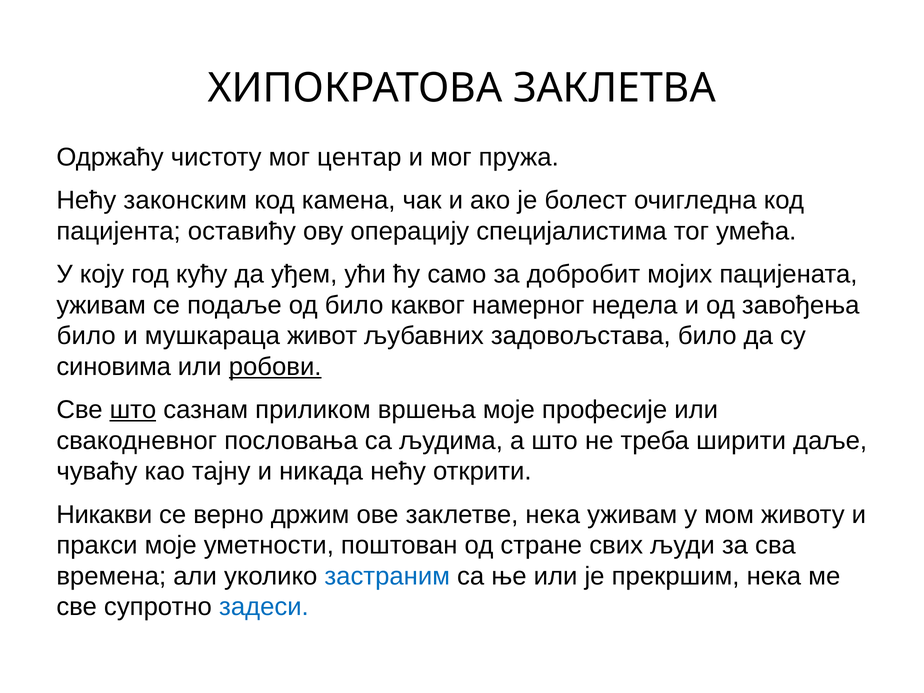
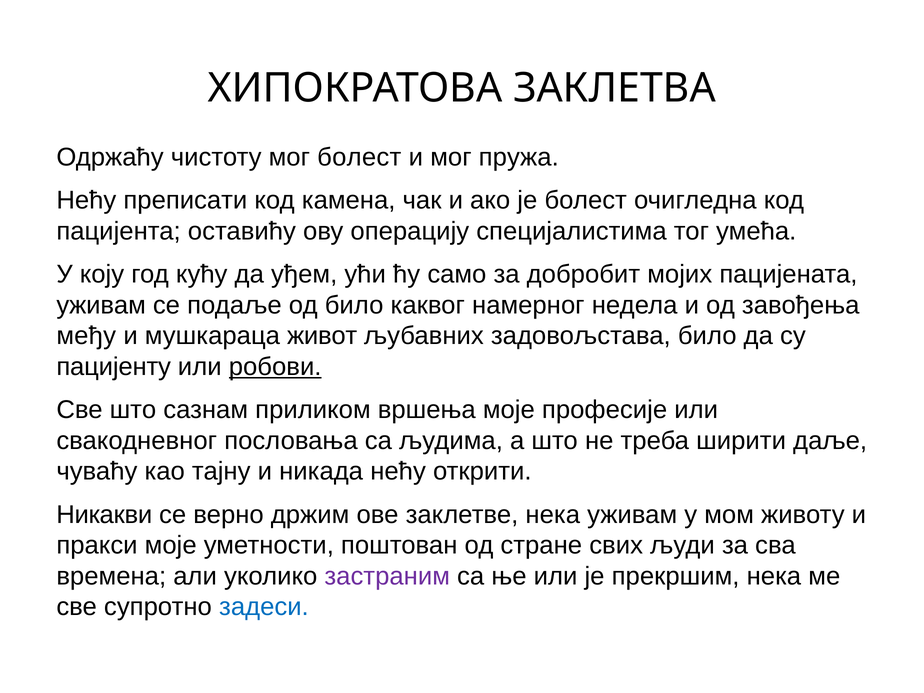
мог центар: центар -> болест
законским: законским -> преписати
било at (86, 336): било -> међу
синовима: синовима -> пацијенту
што at (133, 410) underline: present -> none
застраним colour: blue -> purple
